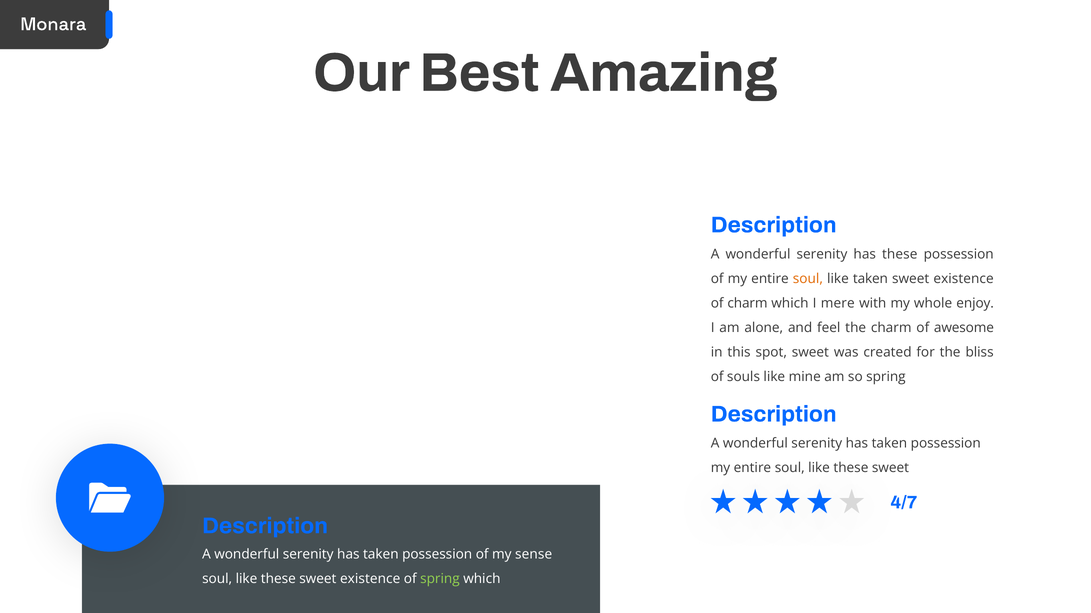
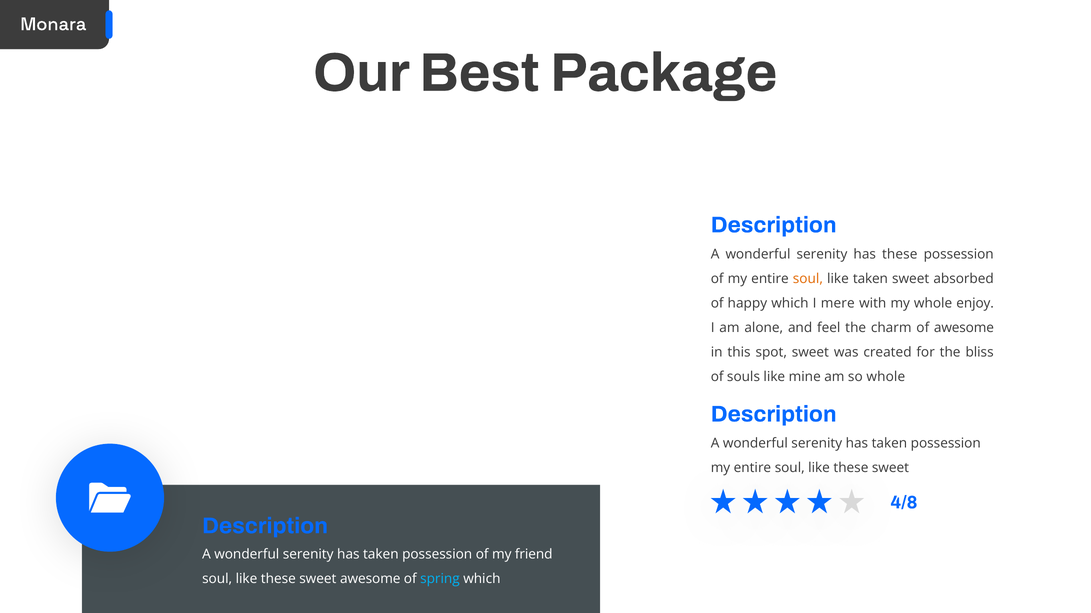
Amazing: Amazing -> Package
existence at (964, 279): existence -> absorbed
of charm: charm -> happy
so spring: spring -> whole
4/7: 4/7 -> 4/8
sense: sense -> friend
these sweet existence: existence -> awesome
spring at (440, 579) colour: light green -> light blue
